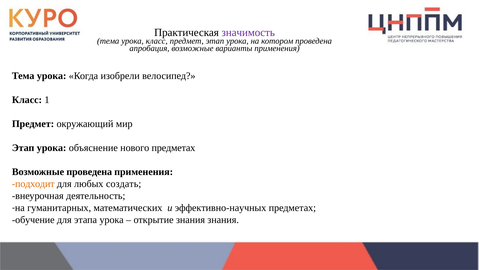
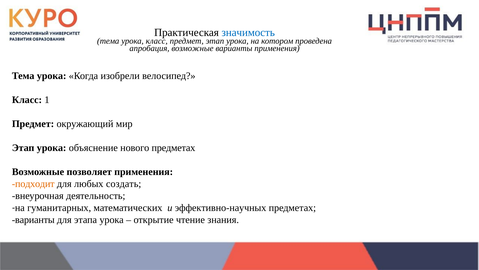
значимость colour: purple -> blue
Возможные проведена: проведена -> позволяет
обучение at (33, 220): обучение -> варианты
открытие знания: знания -> чтение
